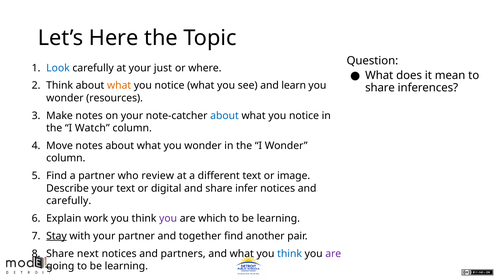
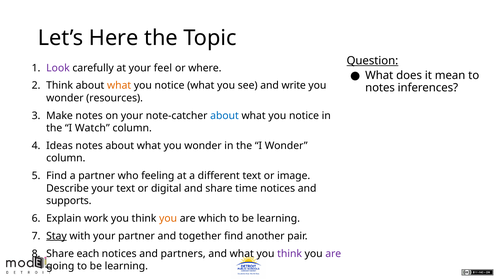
Question underline: none -> present
Look colour: blue -> purple
just: just -> feel
learn: learn -> write
share at (380, 88): share -> notes
Move: Move -> Ideas
review: review -> feeling
infer: infer -> time
carefully at (69, 200): carefully -> supports
you at (168, 218) colour: purple -> orange
next: next -> each
think at (290, 253) colour: blue -> purple
